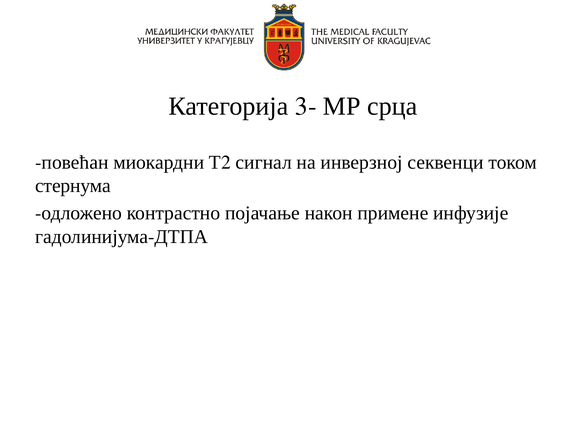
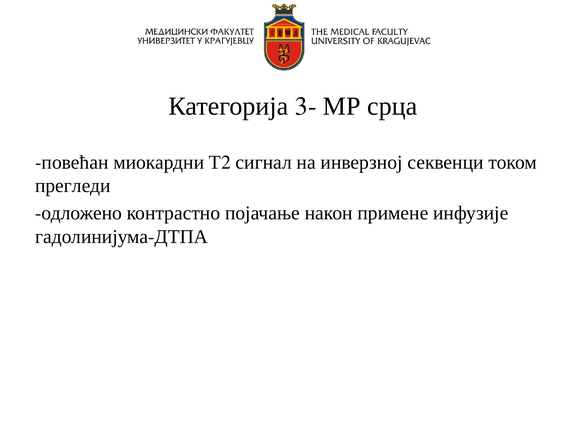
стернума: стернума -> прегледи
